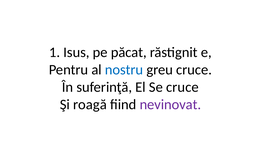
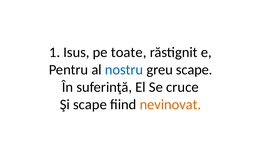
păcat: păcat -> toate
greu cruce: cruce -> scape
Şi roagă: roagă -> scape
nevinovat colour: purple -> orange
